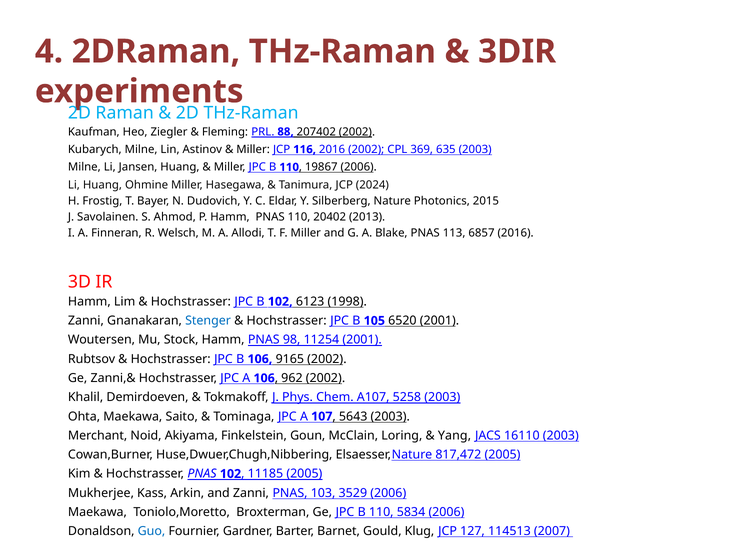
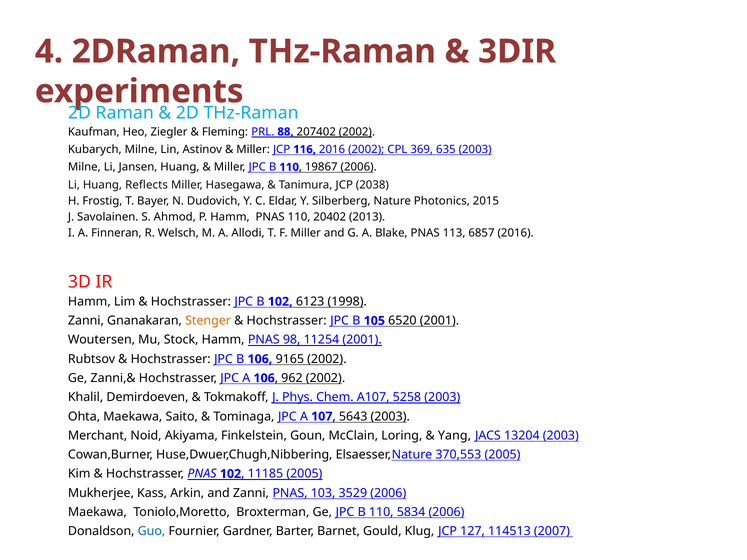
Ohmine: Ohmine -> Reflects
2024: 2024 -> 2038
Stenger colour: blue -> orange
16110: 16110 -> 13204
817,472: 817,472 -> 370,553
